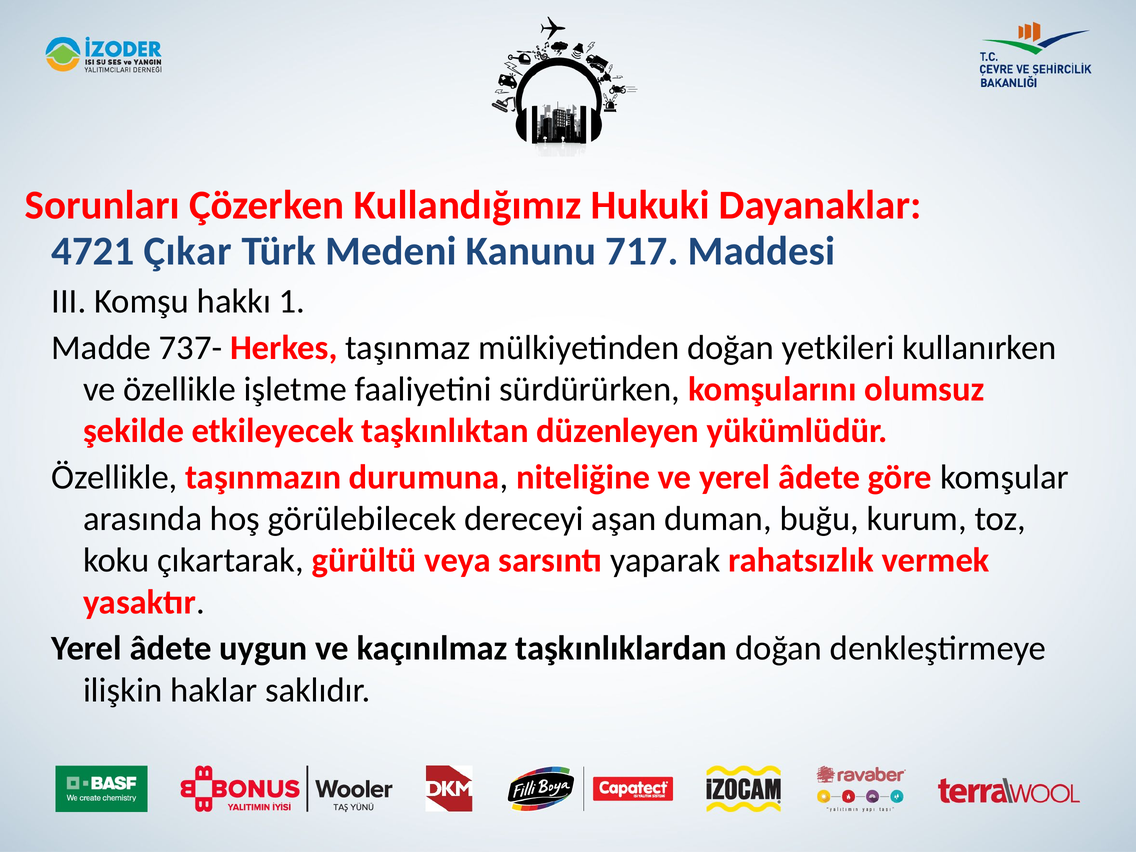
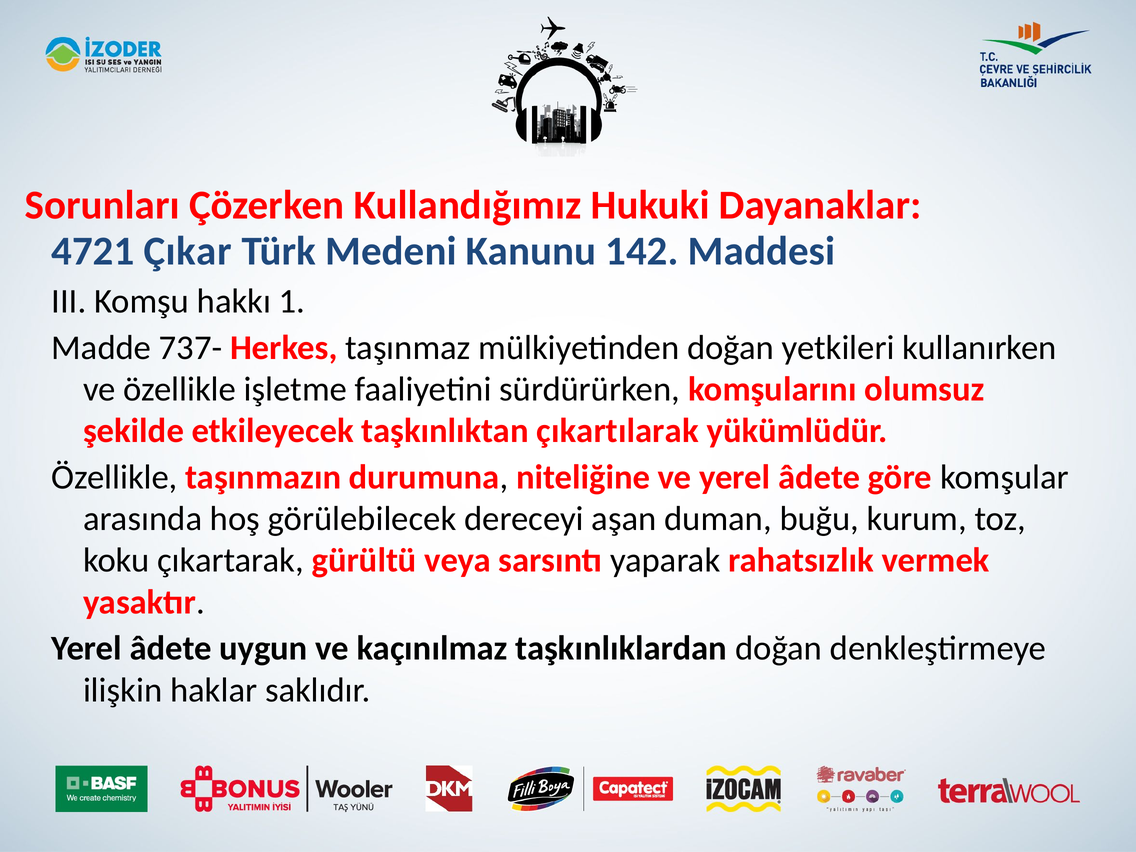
717: 717 -> 142
düzenleyen: düzenleyen -> çıkartılarak
